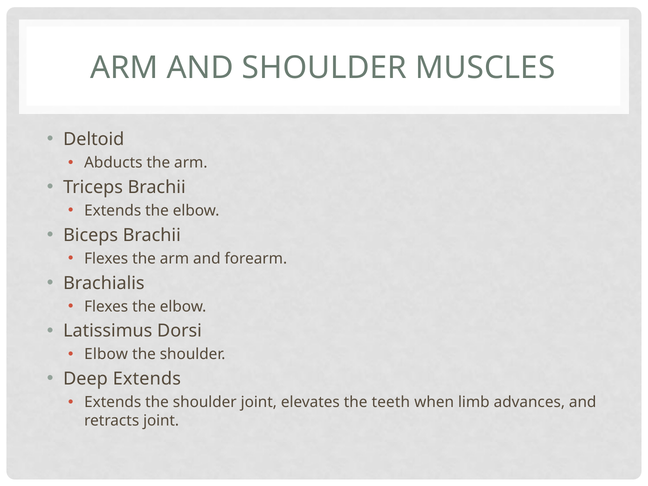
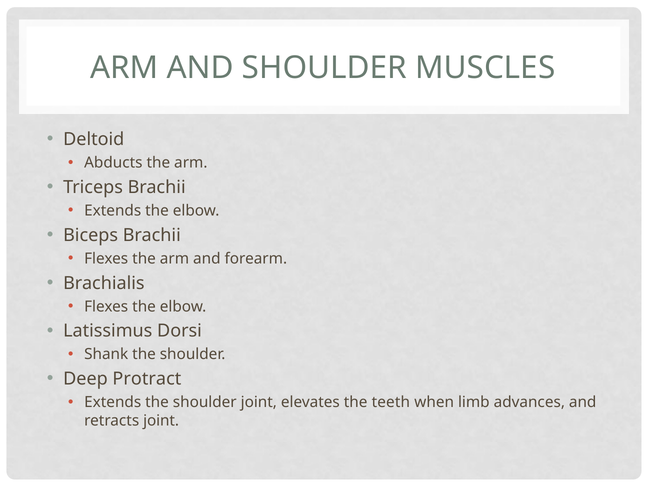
Elbow at (106, 354): Elbow -> Shank
Deep Extends: Extends -> Protract
